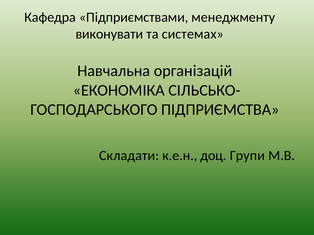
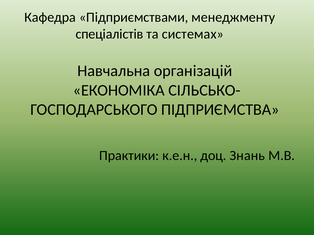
виконувати: виконувати -> спеціалістів
Складати: Складати -> Практики
Групи: Групи -> Знань
